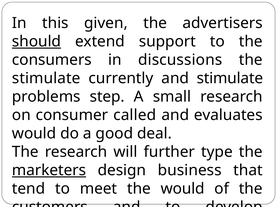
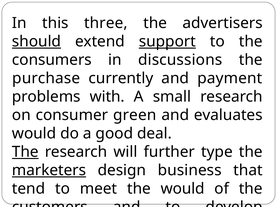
given: given -> three
support underline: none -> present
stimulate at (46, 79): stimulate -> purchase
and stimulate: stimulate -> payment
step: step -> with
called: called -> green
The at (25, 152) underline: none -> present
